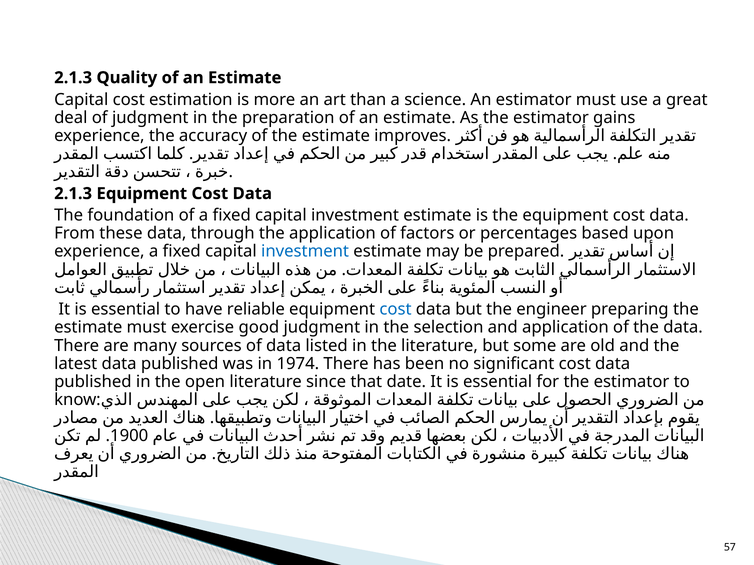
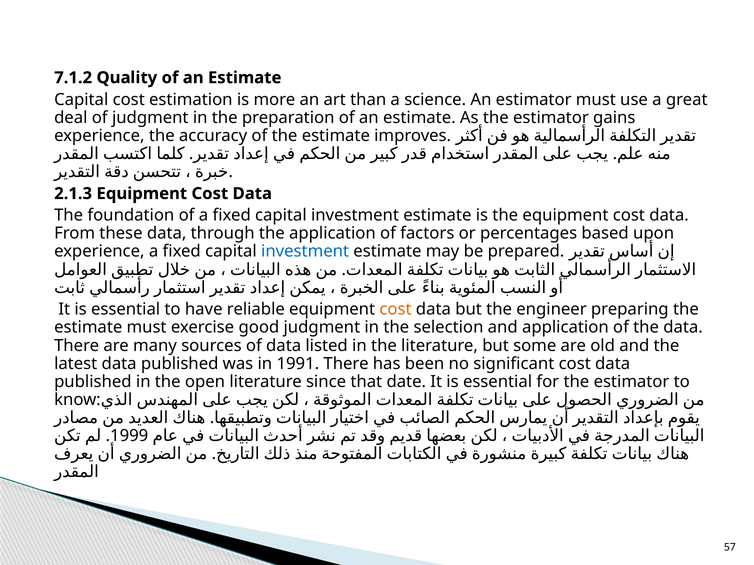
2.1.3 at (73, 78): 2.1.3 -> 7.1.2
cost at (396, 310) colour: blue -> orange
1974: 1974 -> 1991
1900: 1900 -> 1999
